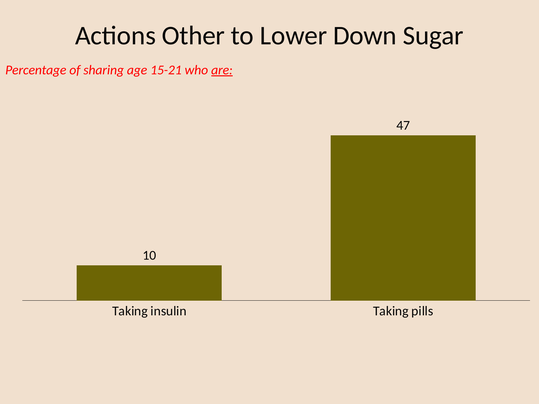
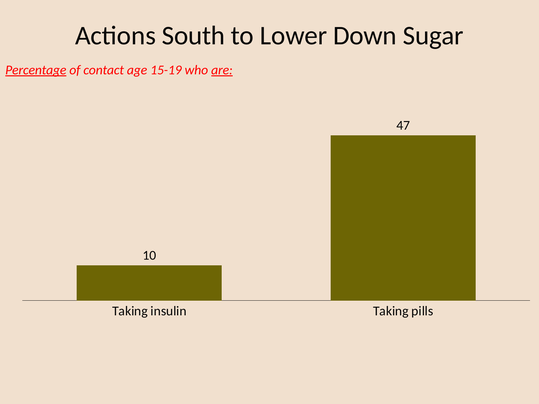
Other: Other -> South
Percentage underline: none -> present
sharing: sharing -> contact
15-21: 15-21 -> 15-19
